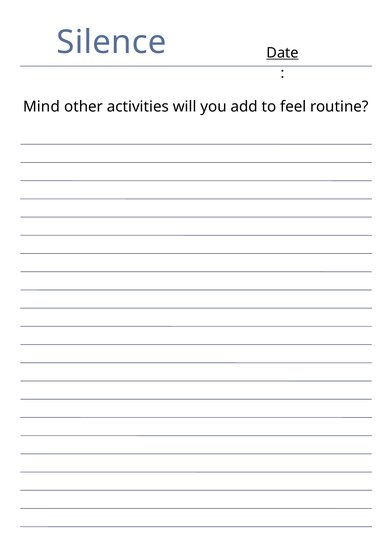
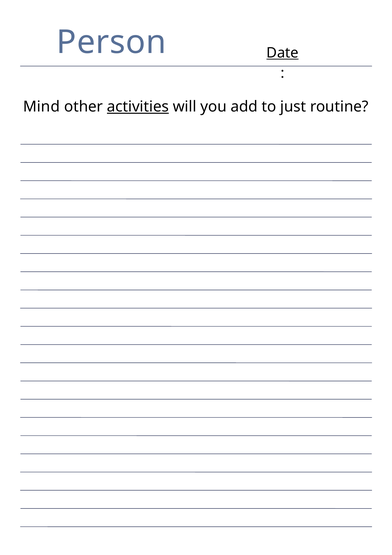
Silence: Silence -> Person
activities underline: none -> present
feel: feel -> just
